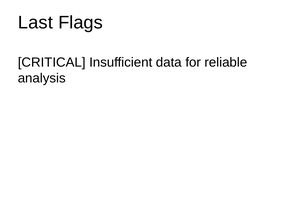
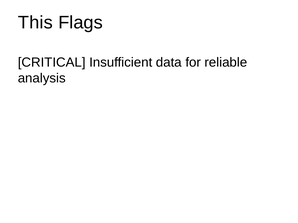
Last: Last -> This
